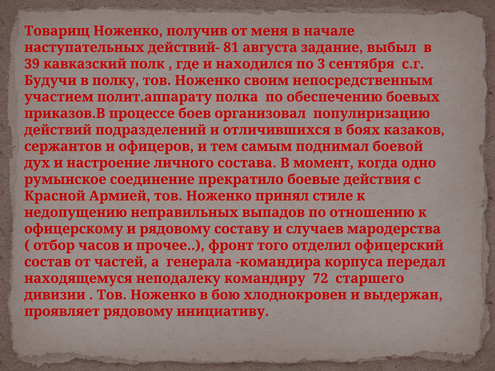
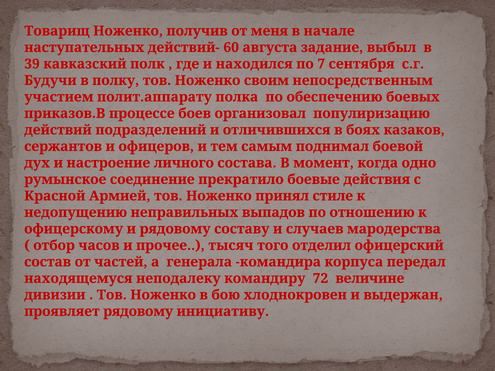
81: 81 -> 60
3: 3 -> 7
фронт: фронт -> тысяч
старшего: старшего -> величине
